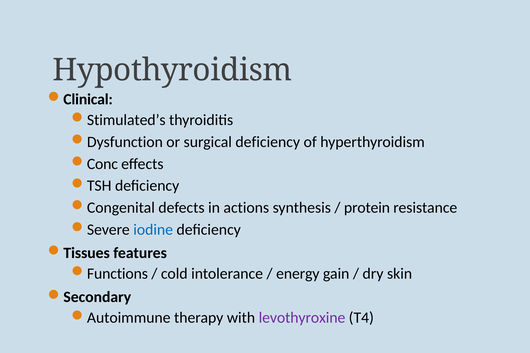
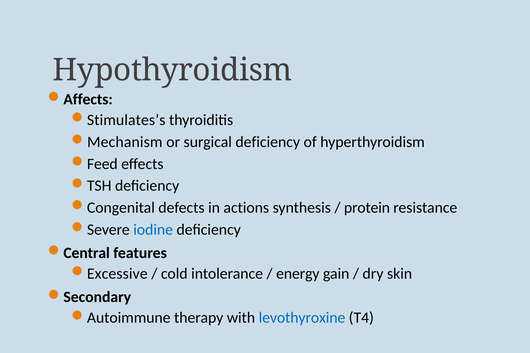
Clinical: Clinical -> Affects
Stimulated’s: Stimulated’s -> Stimulates’s
Dysfunction: Dysfunction -> Mechanism
Conc: Conc -> Feed
Tissues: Tissues -> Central
Functions: Functions -> Excessive
levothyroxine colour: purple -> blue
